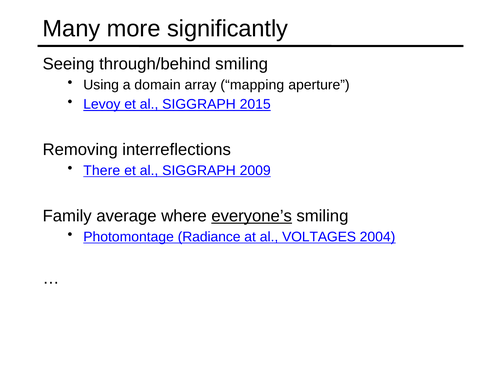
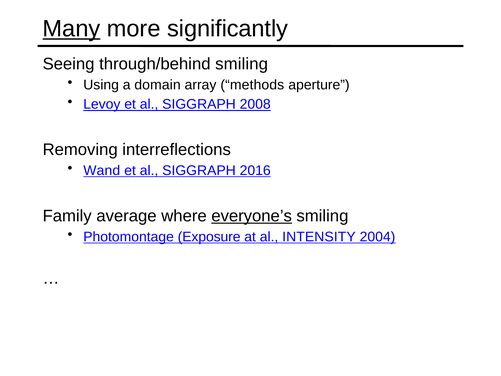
Many underline: none -> present
mapping: mapping -> methods
2015: 2015 -> 2008
There: There -> Wand
2009: 2009 -> 2016
Radiance: Radiance -> Exposure
VOLTAGES: VOLTAGES -> INTENSITY
